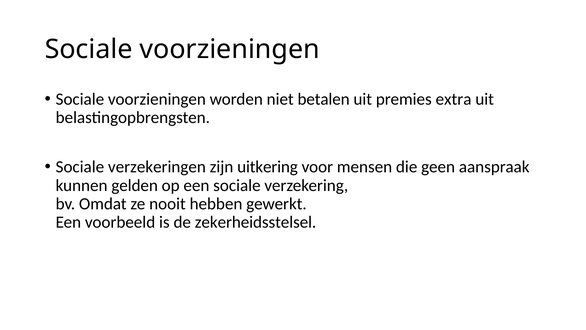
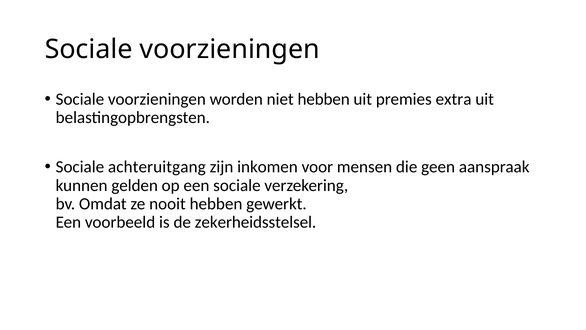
niet betalen: betalen -> hebben
verzekeringen: verzekeringen -> achteruitgang
uitkering: uitkering -> inkomen
